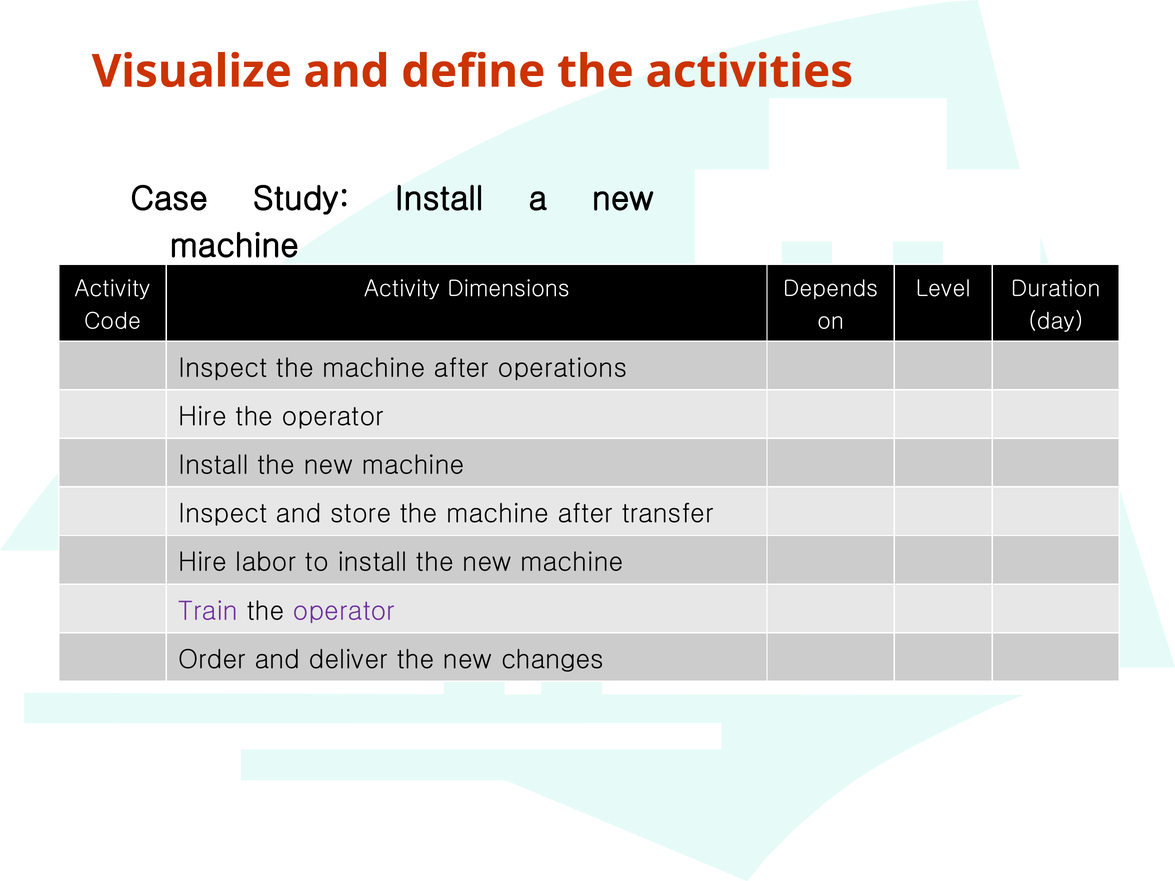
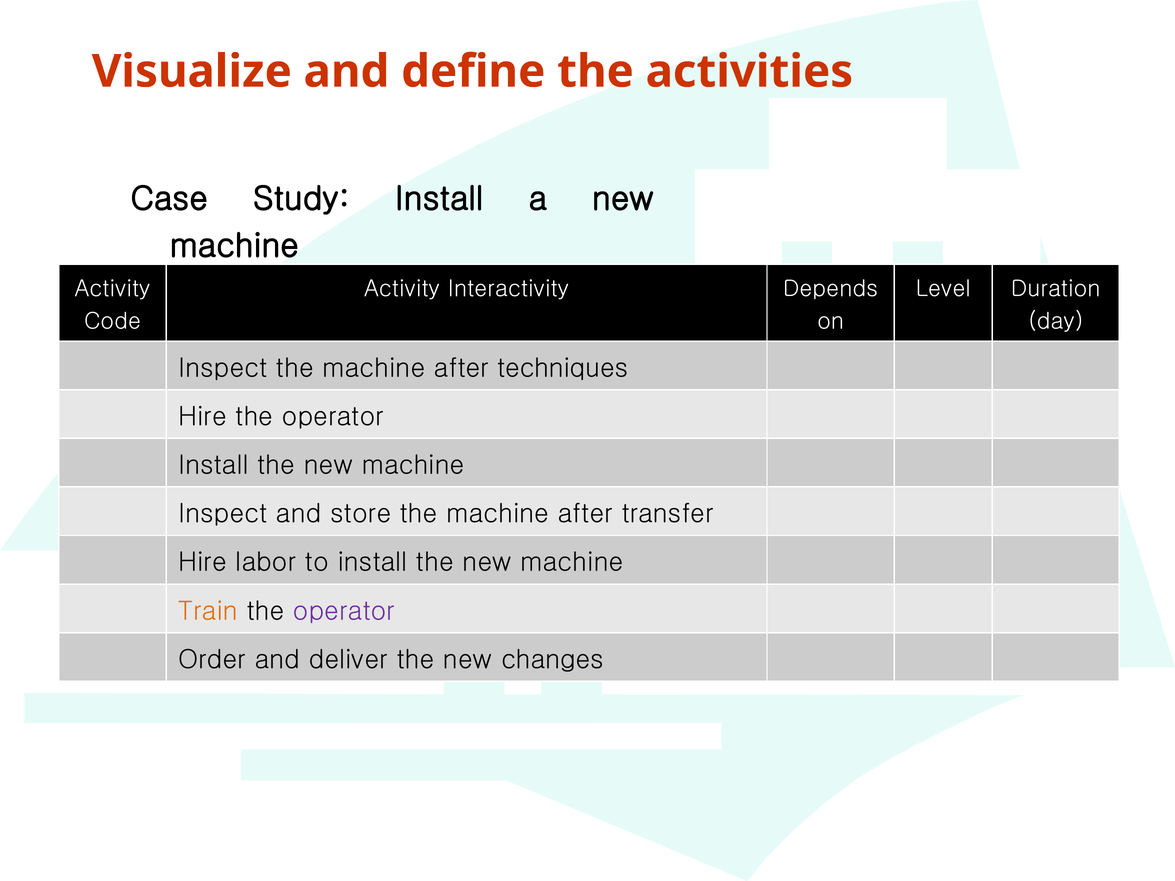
Dimensions: Dimensions -> Interactivity
operations: operations -> techniques
Train colour: purple -> orange
